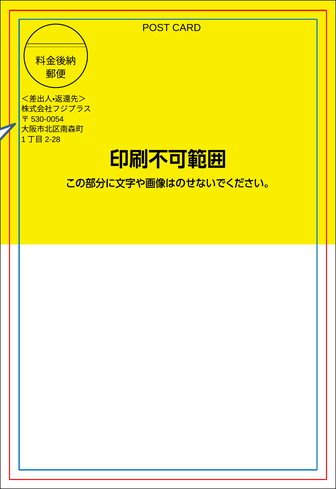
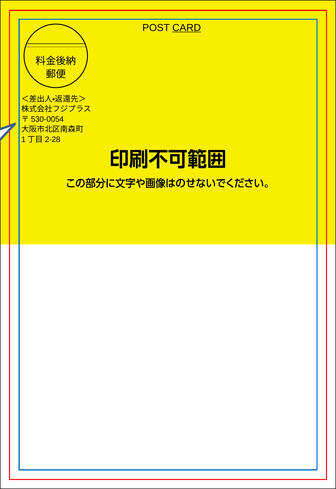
CARD underline: none -> present
